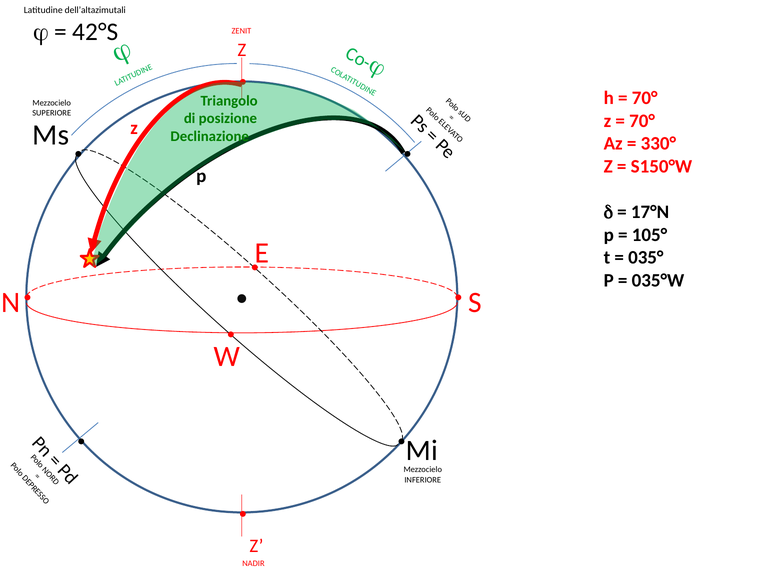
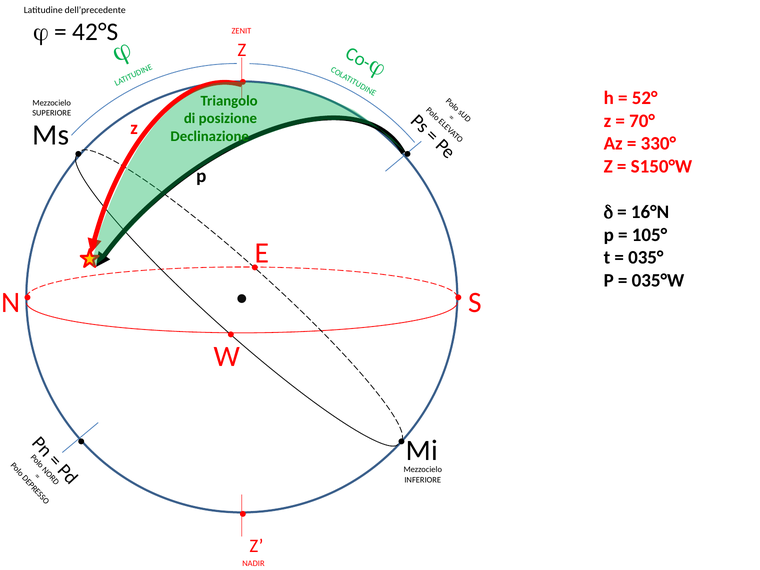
dell’altazimutali: dell’altazimutali -> dell’precedente
70° at (645, 98): 70° -> 52°
17°N: 17°N -> 16°N
